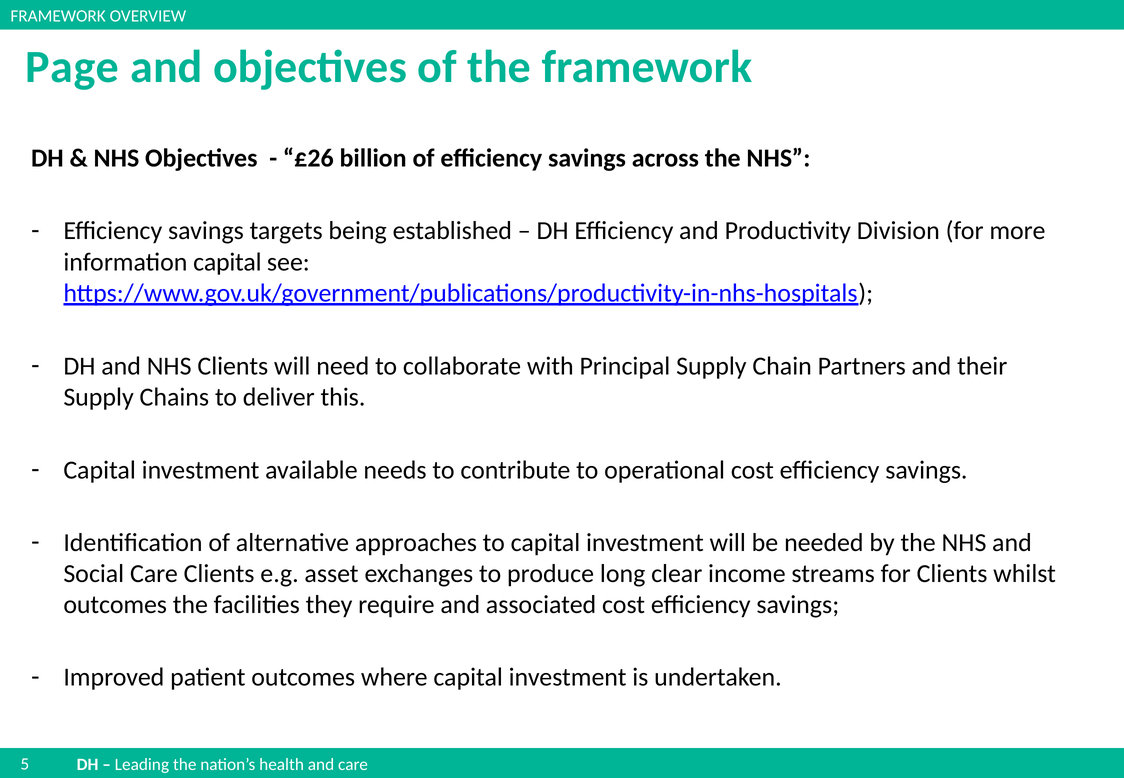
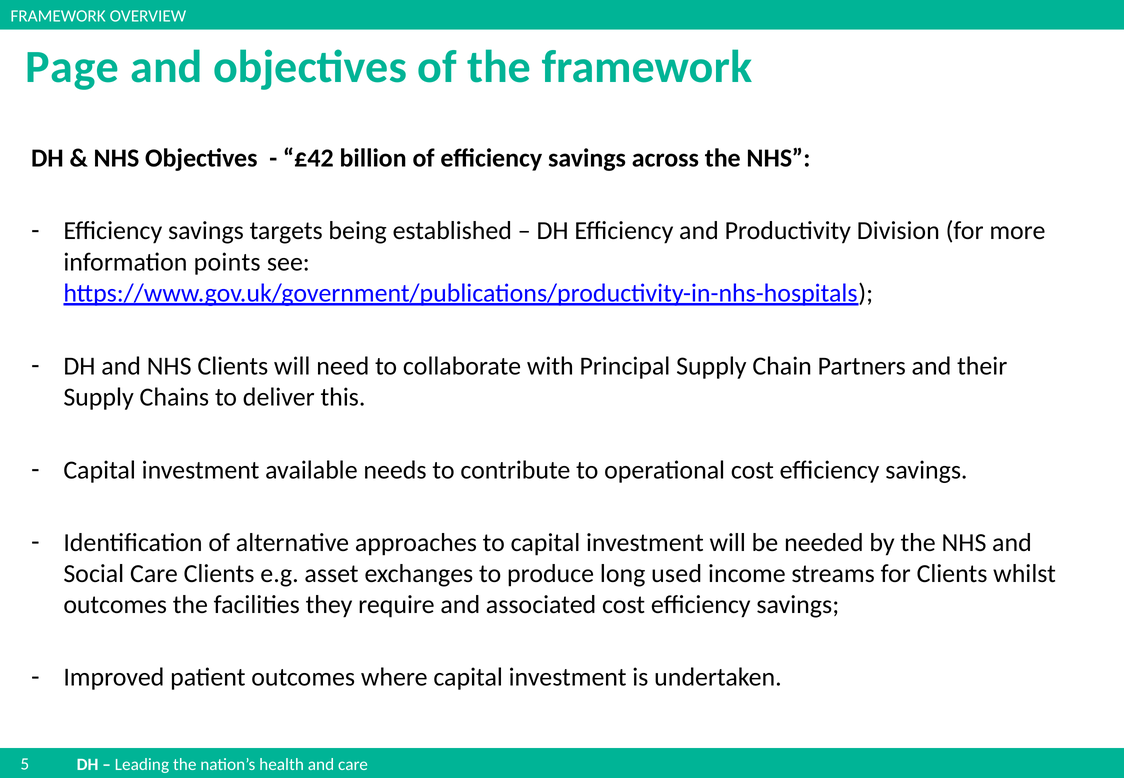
£26: £26 -> £42
information capital: capital -> points
clear: clear -> used
